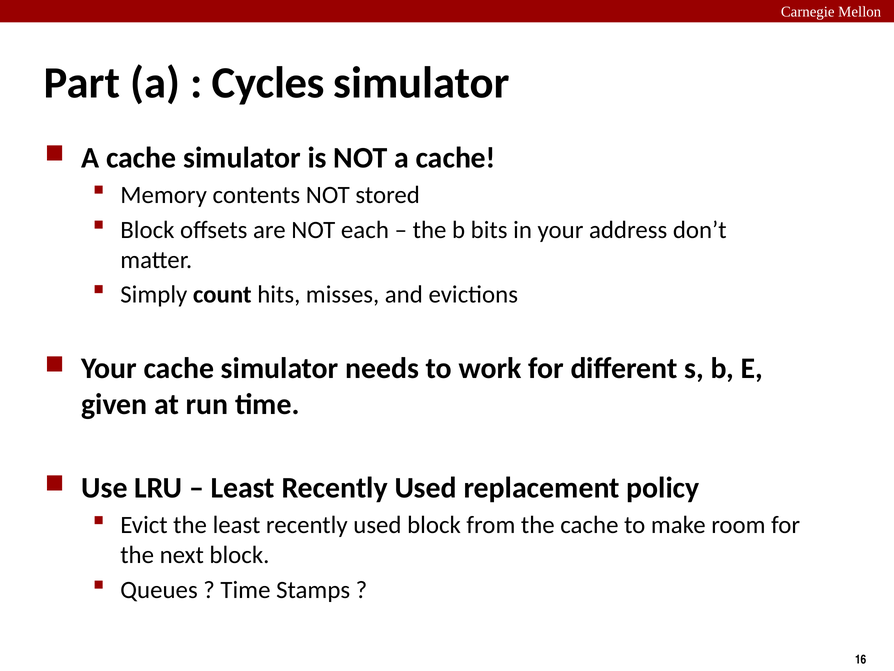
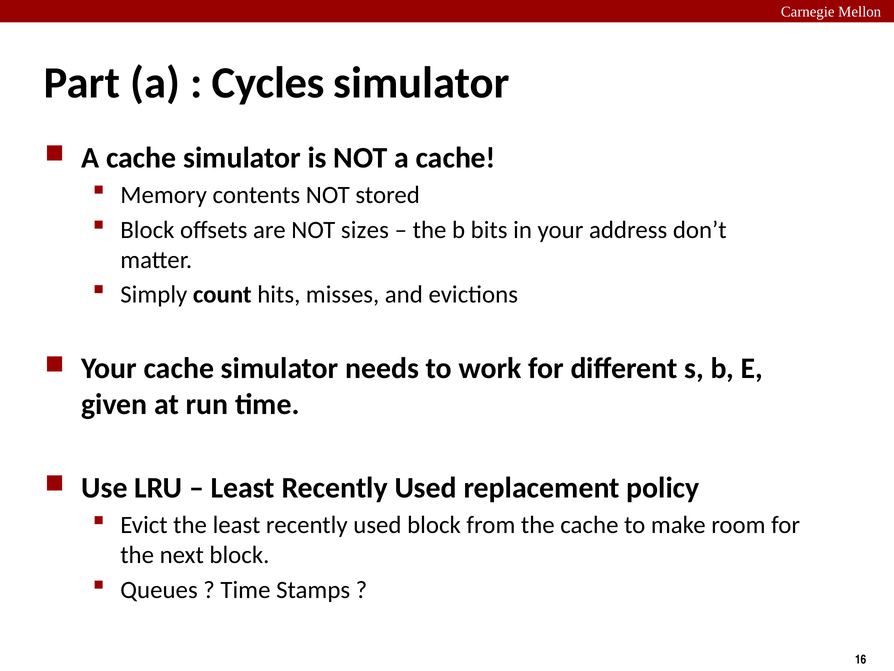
each: each -> sizes
